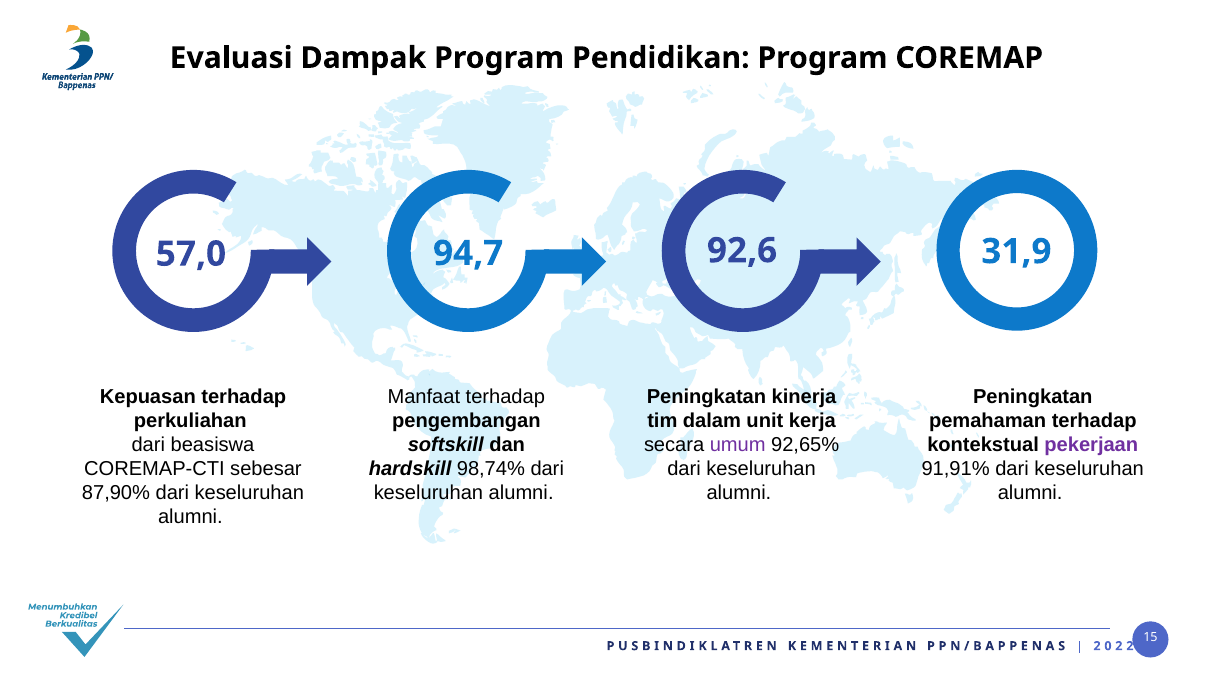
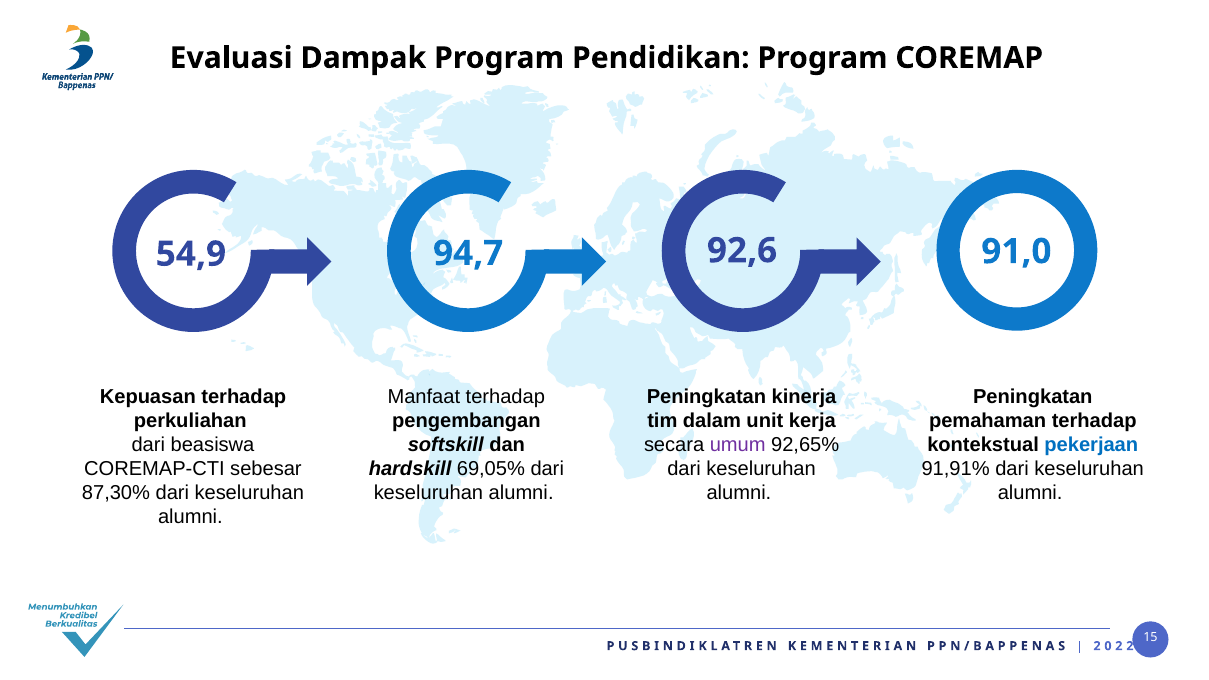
57,0: 57,0 -> 54,9
31,9: 31,9 -> 91,0
pekerjaan colour: purple -> blue
98,74%: 98,74% -> 69,05%
87,90%: 87,90% -> 87,30%
